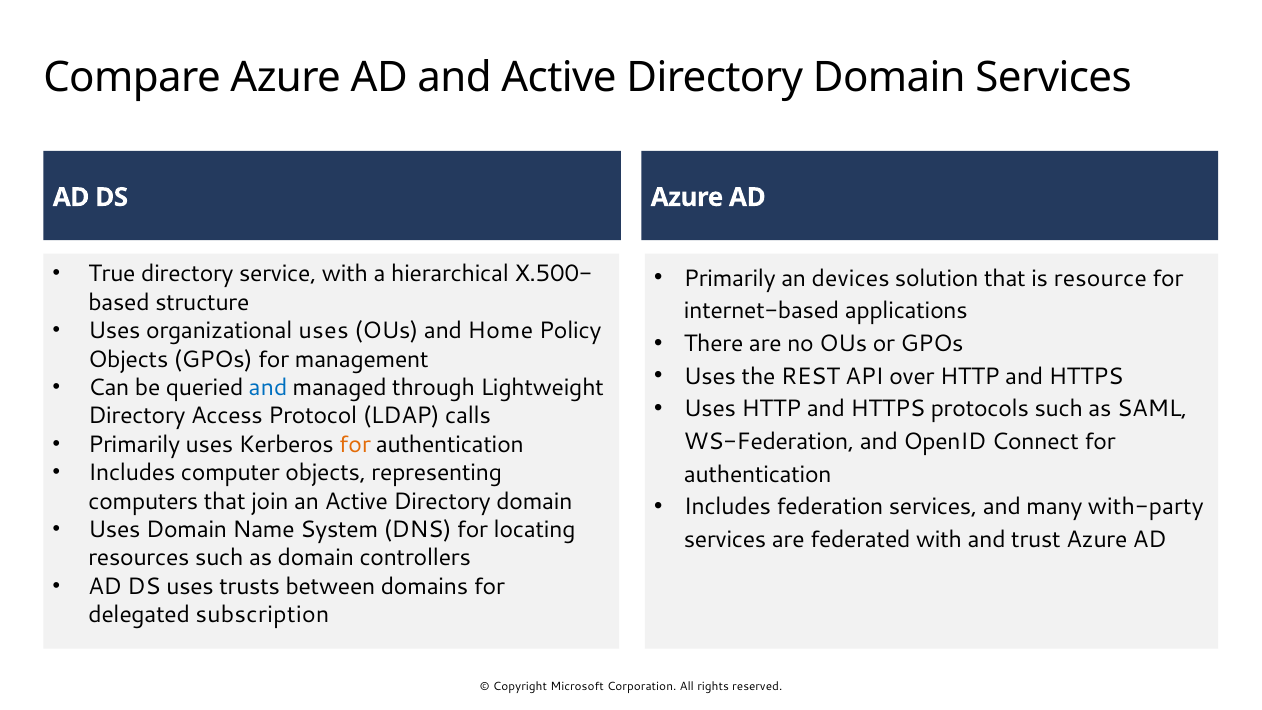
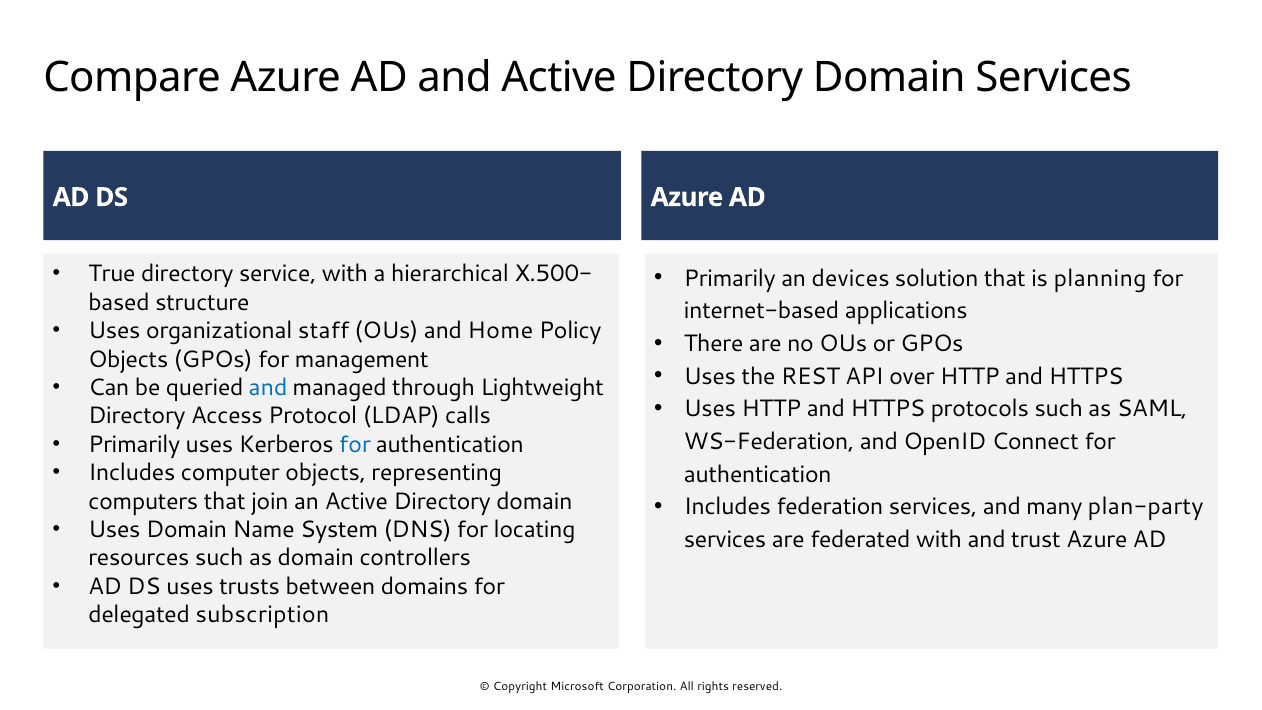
resource: resource -> planning
organizational uses: uses -> staff
for at (355, 444) colour: orange -> blue
with-party: with-party -> plan-party
